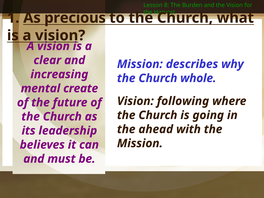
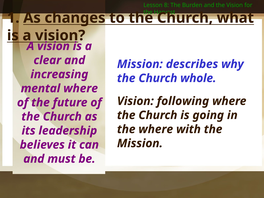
precious: precious -> changes
mental create: create -> where
the ahead: ahead -> where
